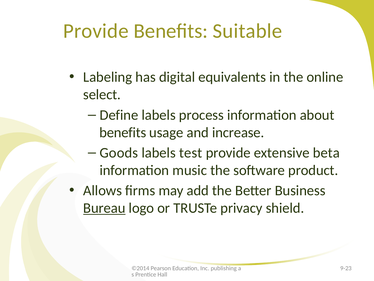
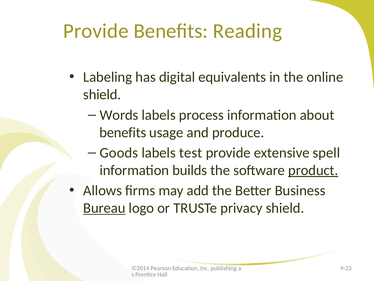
Suitable: Suitable -> Reading
select at (102, 94): select -> shield
Define: Define -> Words
increase: increase -> produce
beta: beta -> spell
music: music -> builds
product underline: none -> present
